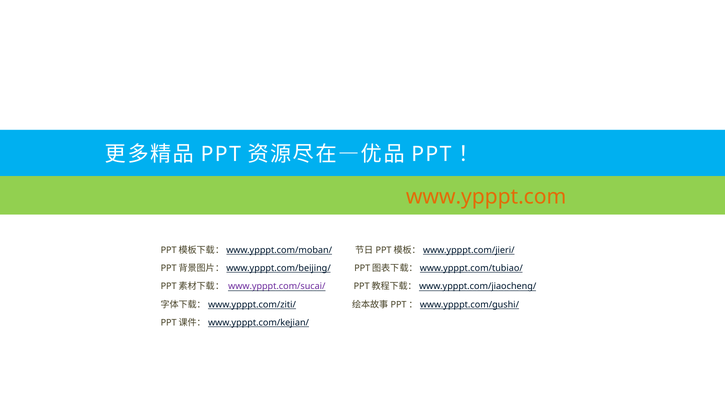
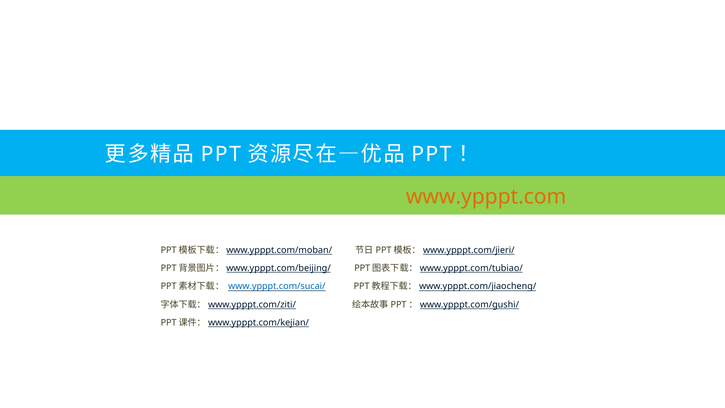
www.ypppt.com/sucai/ colour: purple -> blue
